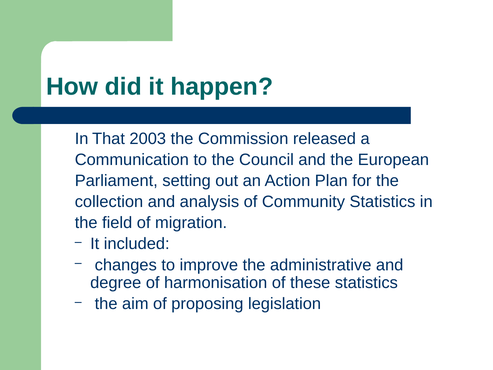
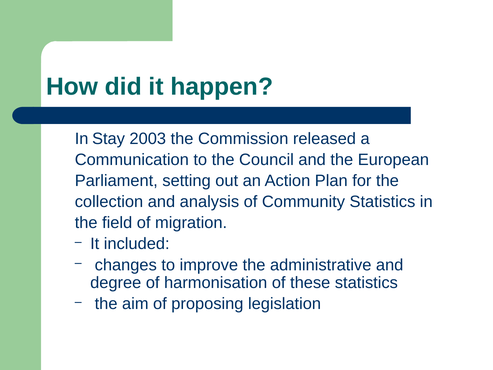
That: That -> Stay
